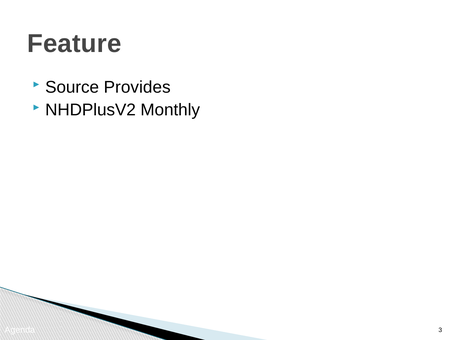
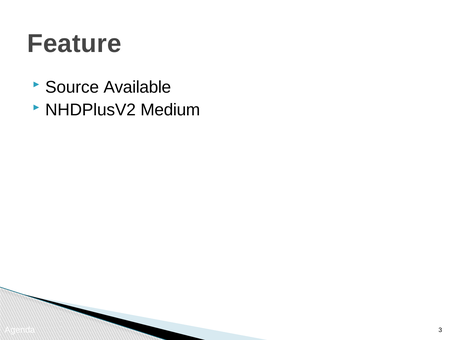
Provides: Provides -> Available
Monthly: Monthly -> Medium
